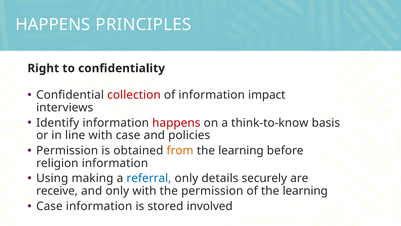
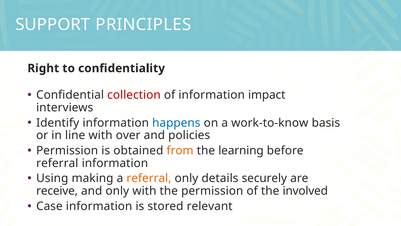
HAPPENS at (53, 25): HAPPENS -> SUPPORT
happens at (176, 123) colour: red -> blue
think-to-know: think-to-know -> work-to-know
with case: case -> over
religion at (57, 163): religion -> referral
referral at (149, 178) colour: blue -> orange
of the learning: learning -> involved
involved: involved -> relevant
